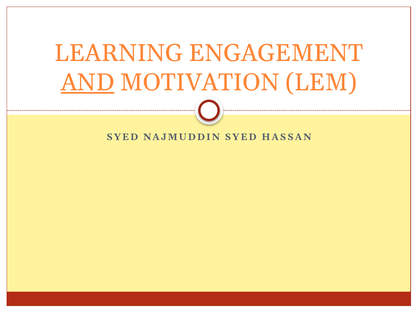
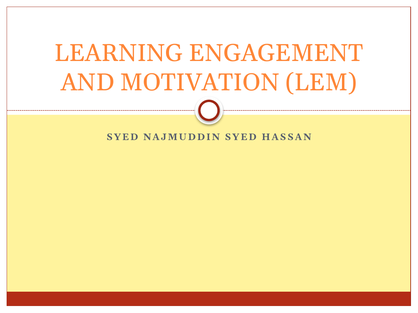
AND underline: present -> none
